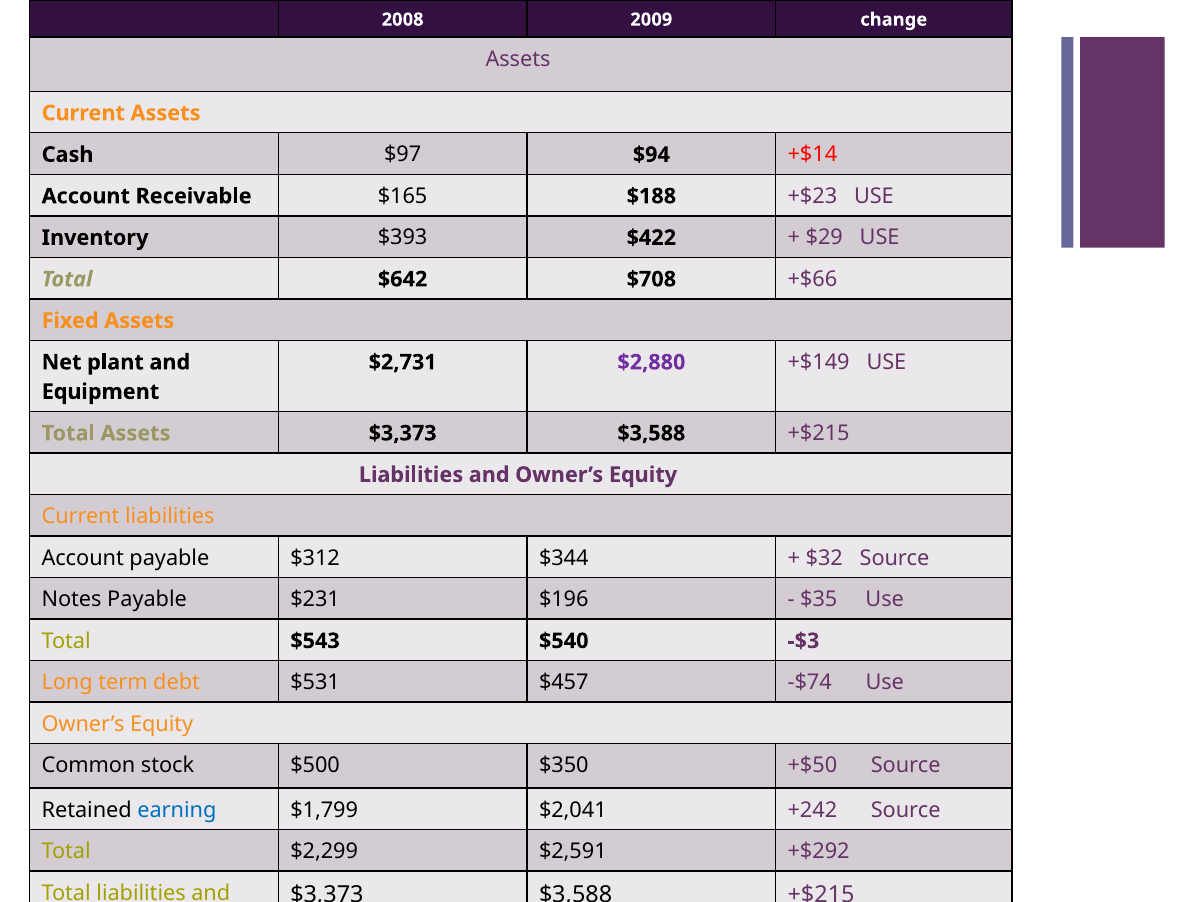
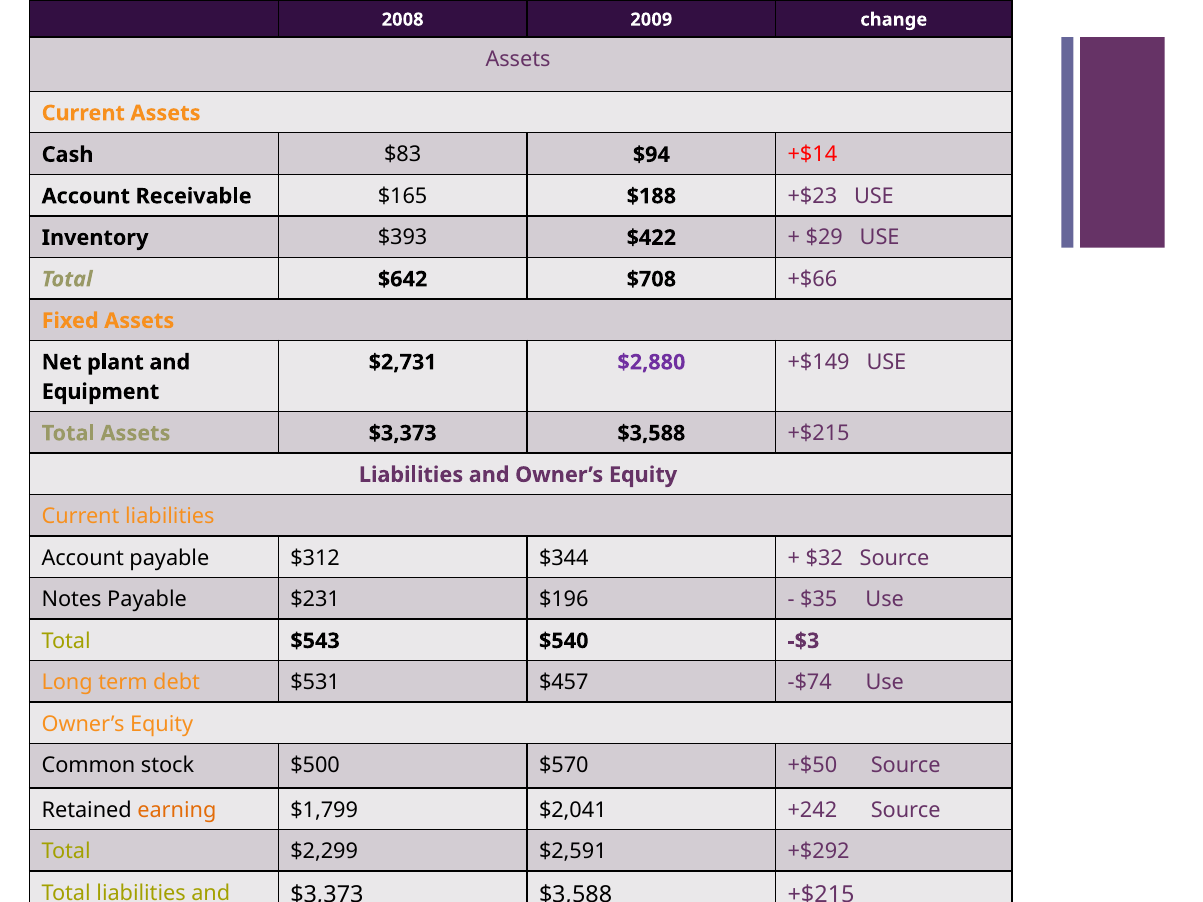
$97: $97 -> $83
$350: $350 -> $570
earning colour: blue -> orange
